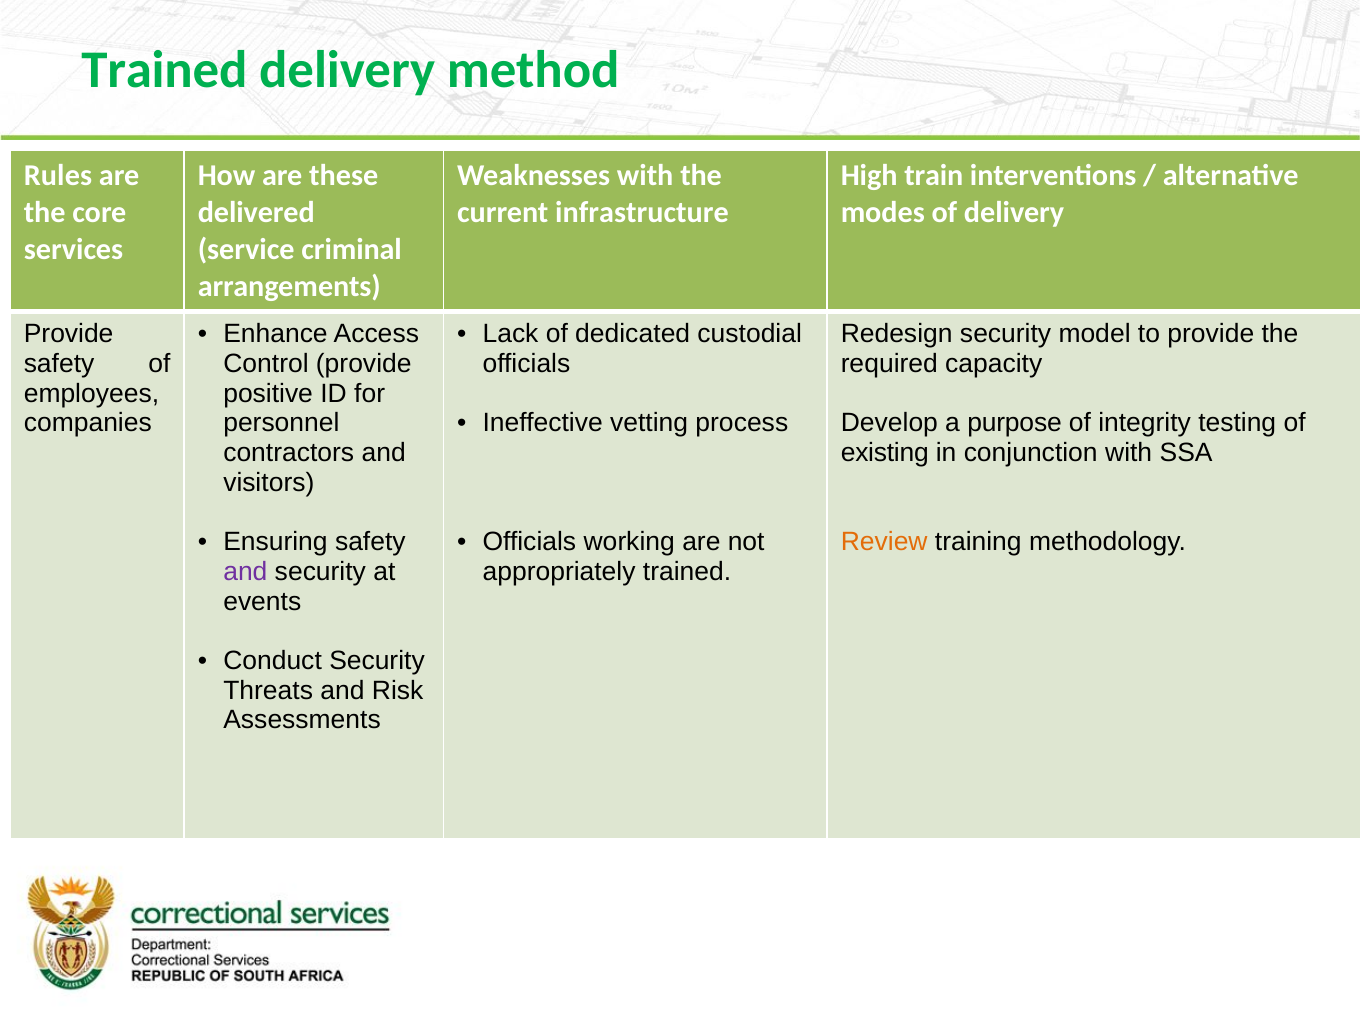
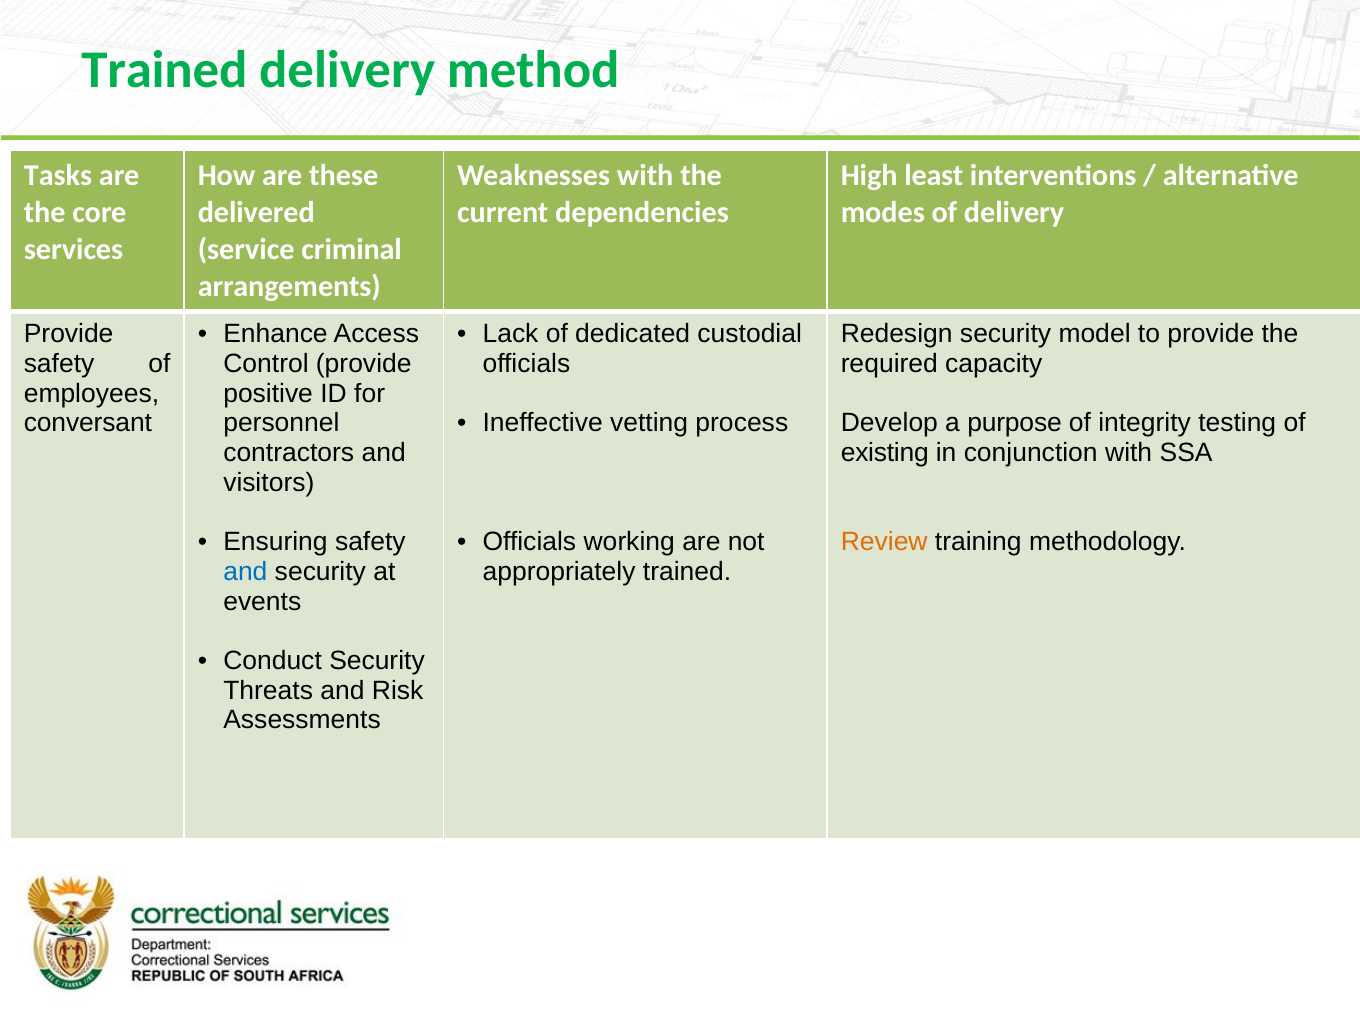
Rules: Rules -> Tasks
train: train -> least
infrastructure: infrastructure -> dependencies
companies: companies -> conversant
and at (245, 572) colour: purple -> blue
